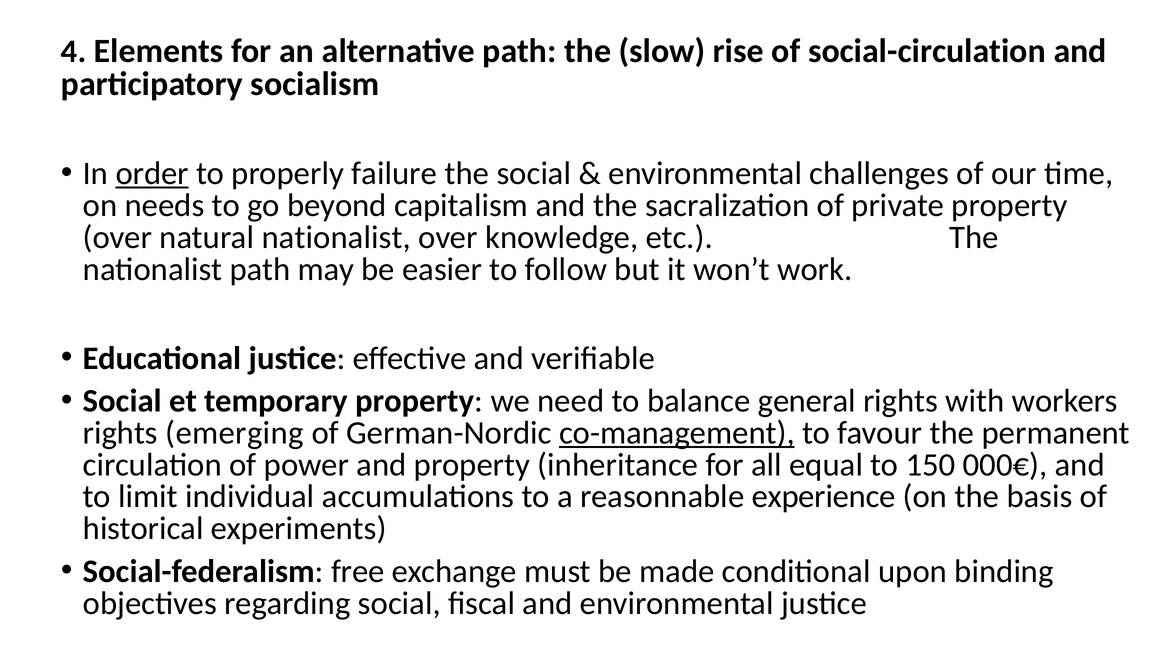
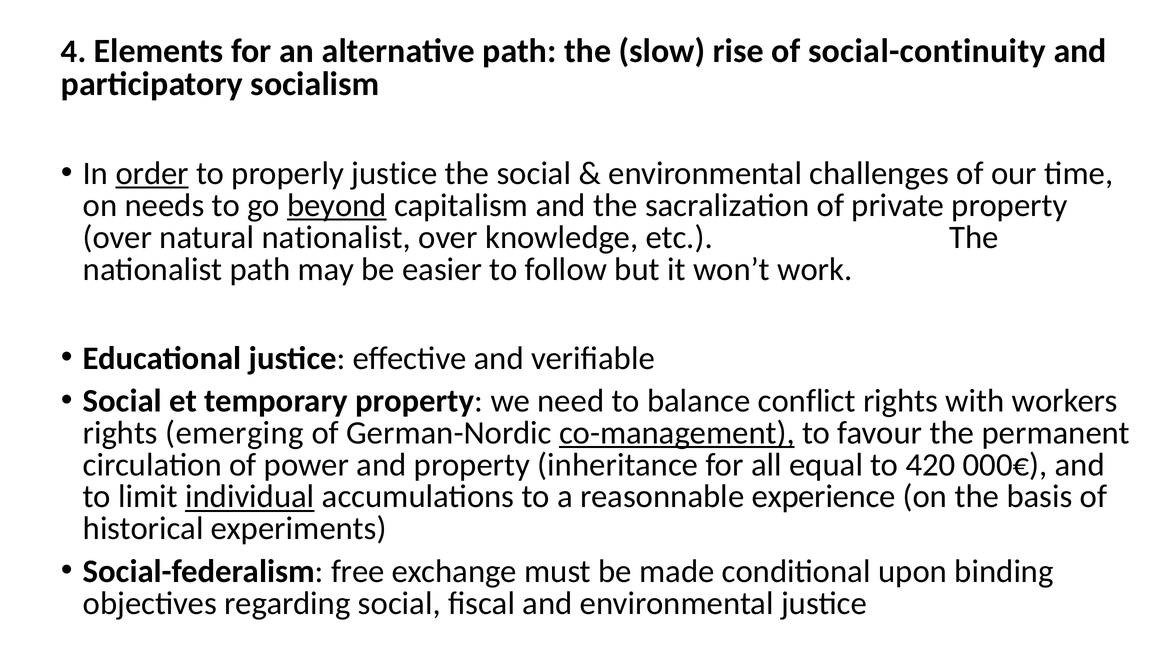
social-circulation: social-circulation -> social-continuity
properly failure: failure -> justice
beyond underline: none -> present
general: general -> conflict
150: 150 -> 420
individual underline: none -> present
